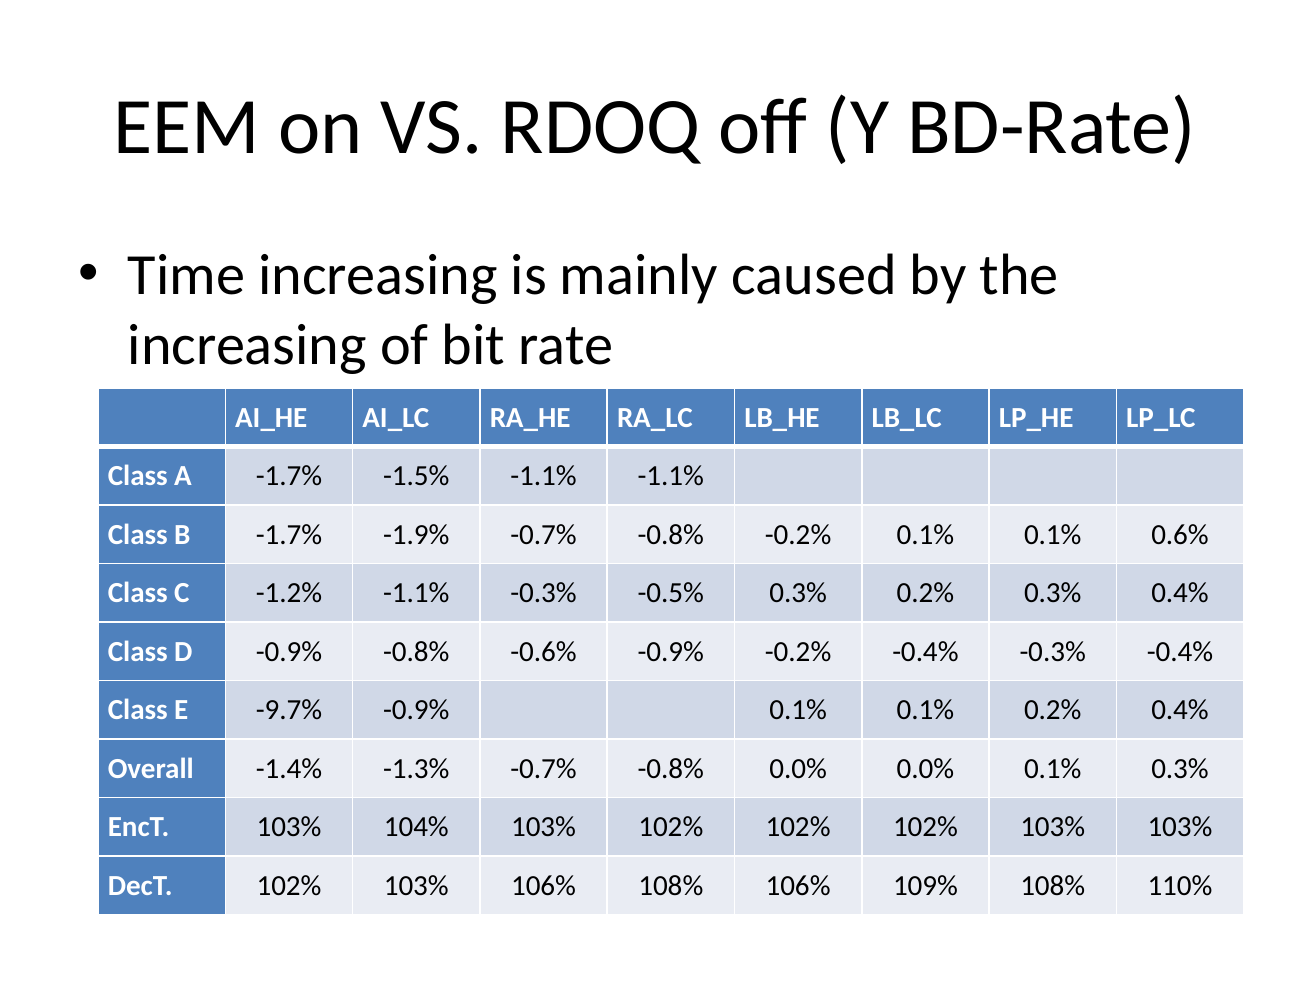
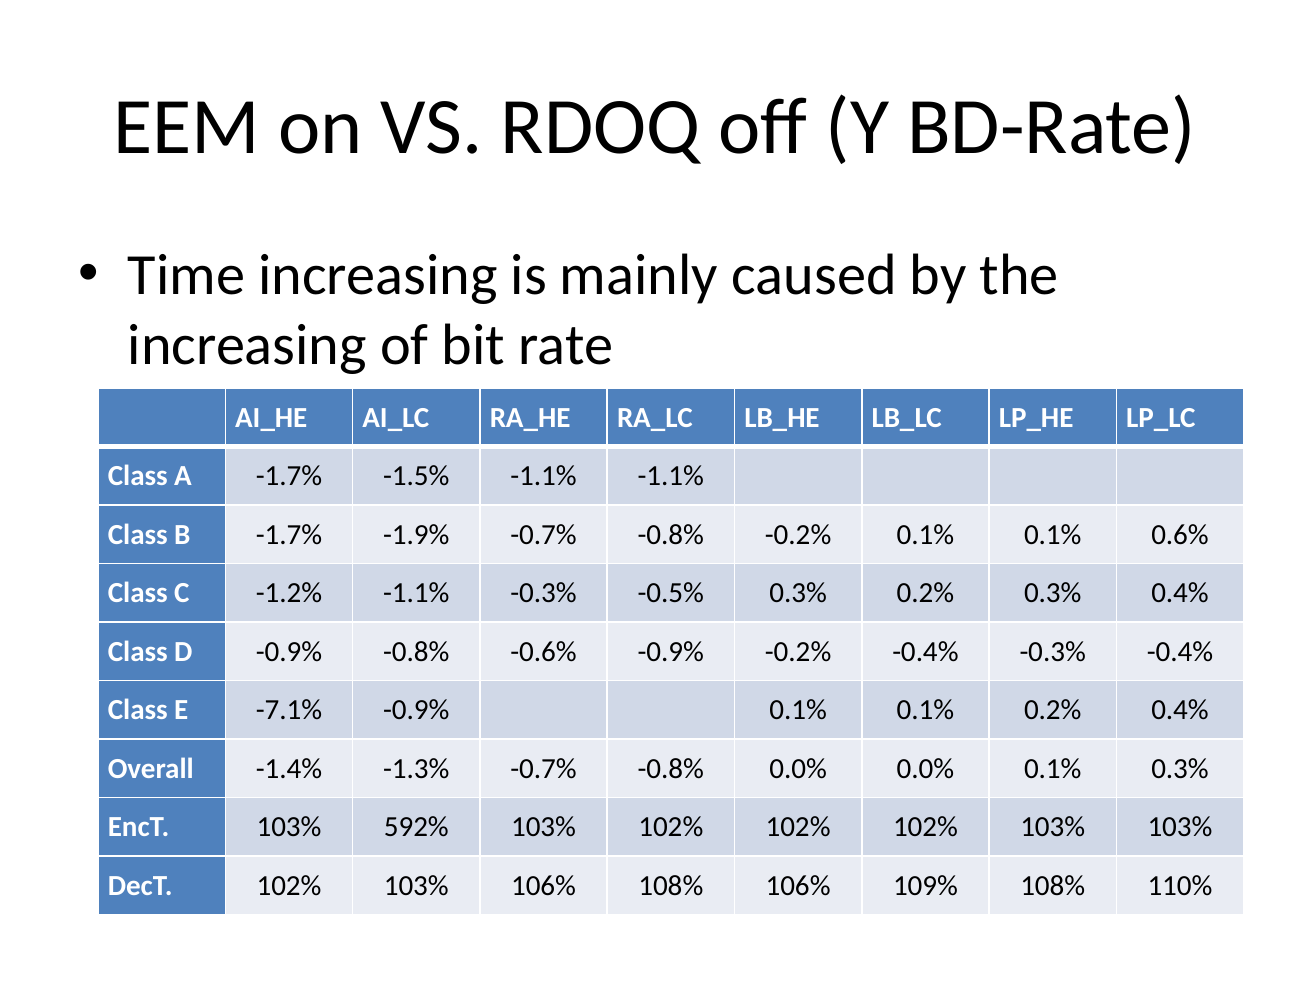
-9.7%: -9.7% -> -7.1%
104%: 104% -> 592%
